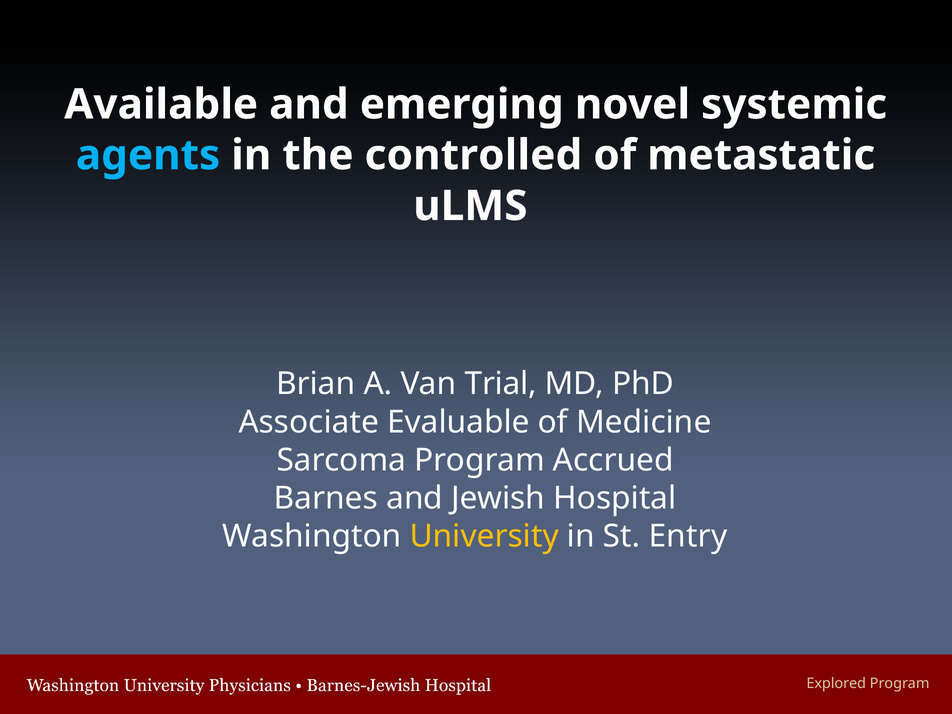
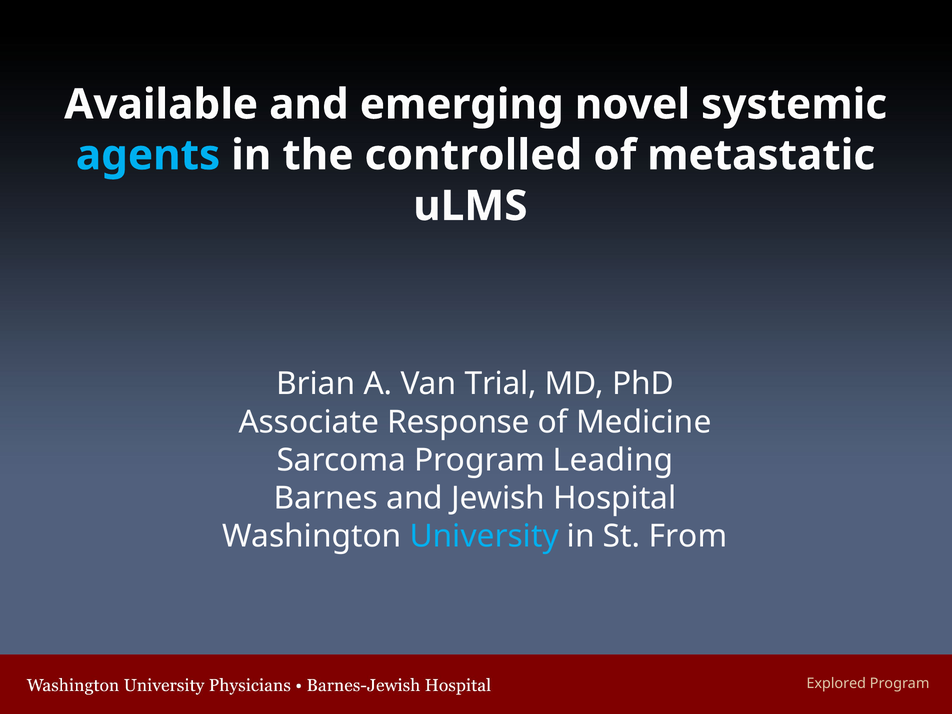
Evaluable: Evaluable -> Response
Accrued: Accrued -> Leading
University colour: yellow -> light blue
Entry: Entry -> From
